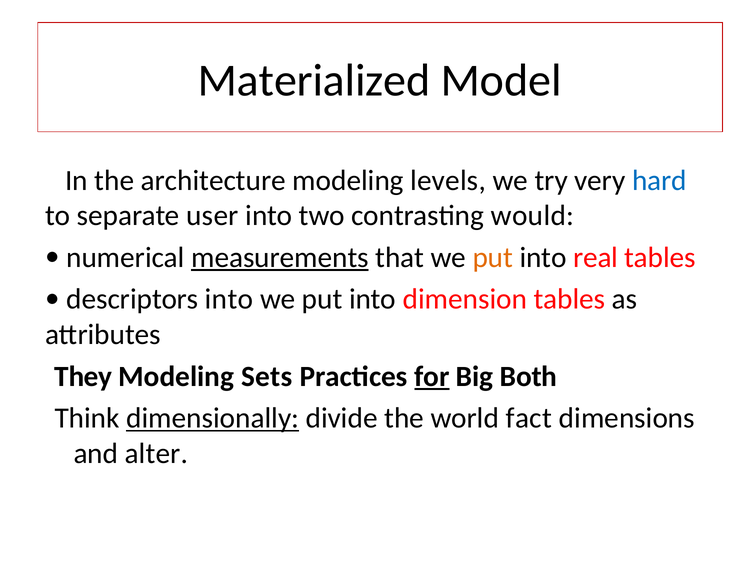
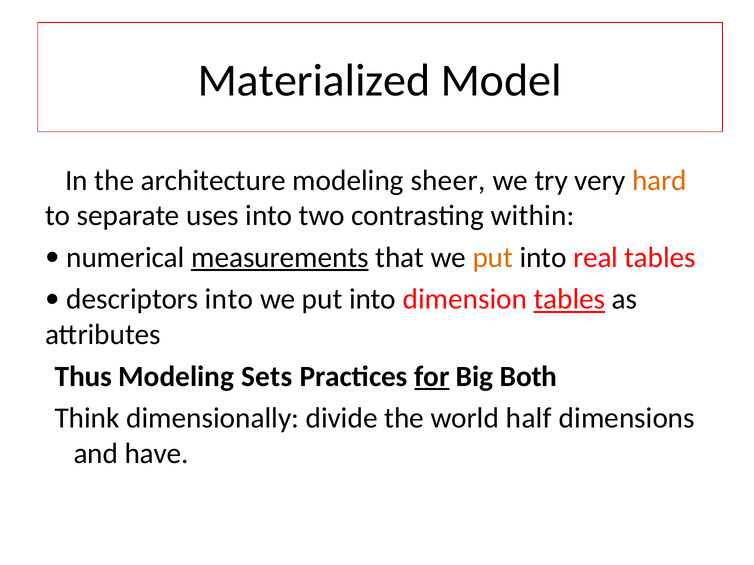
levels: levels -> sheer
hard colour: blue -> orange
user: user -> uses
would: would -> within
tables at (569, 300) underline: none -> present
They: They -> Thus
dimensionally underline: present -> none
fact: fact -> half
alter: alter -> have
